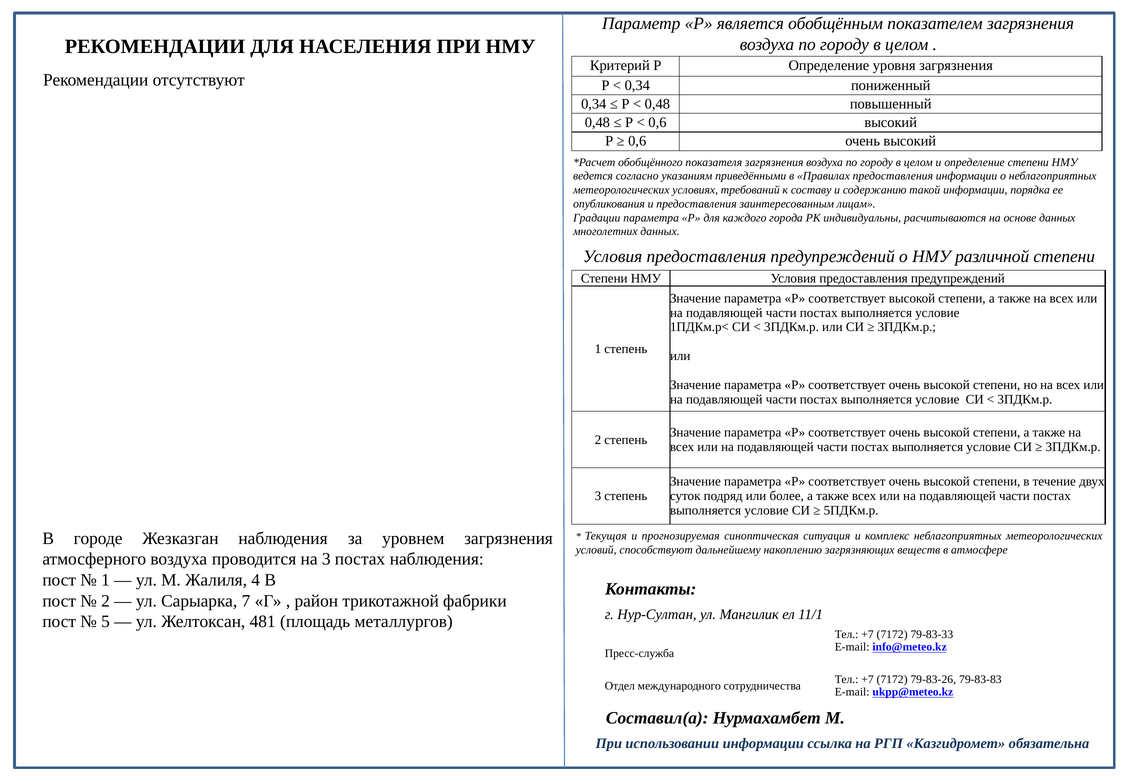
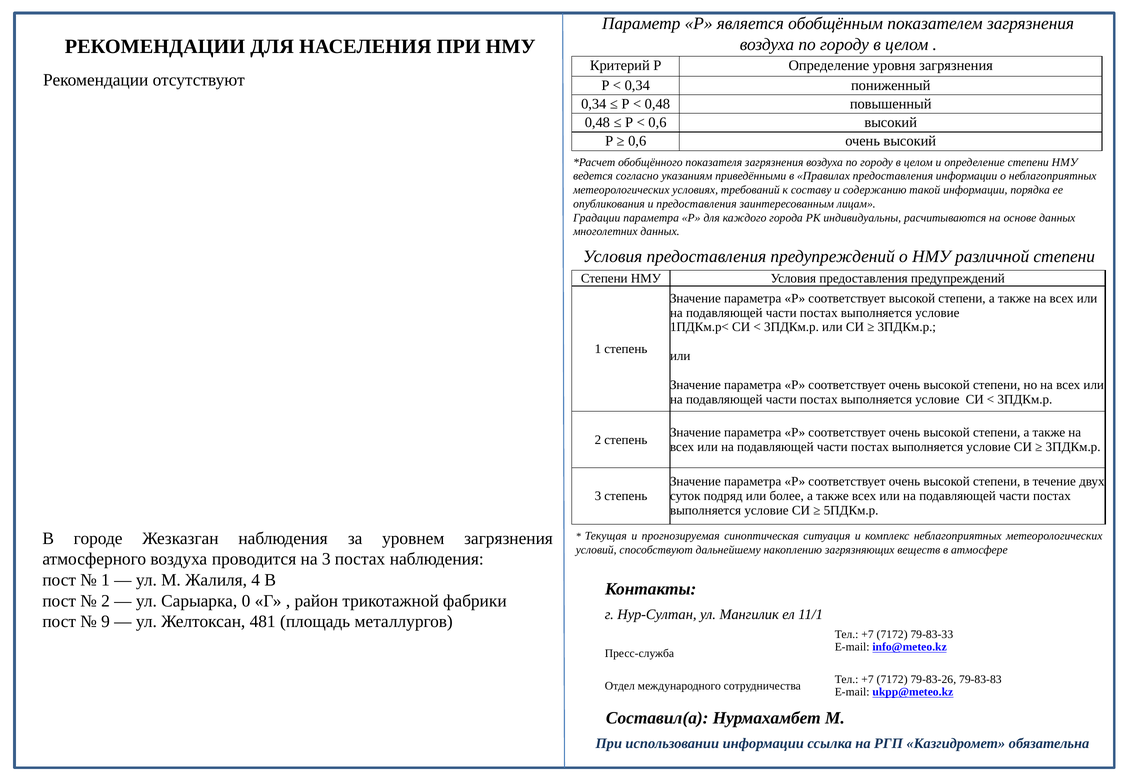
7: 7 -> 0
5: 5 -> 9
